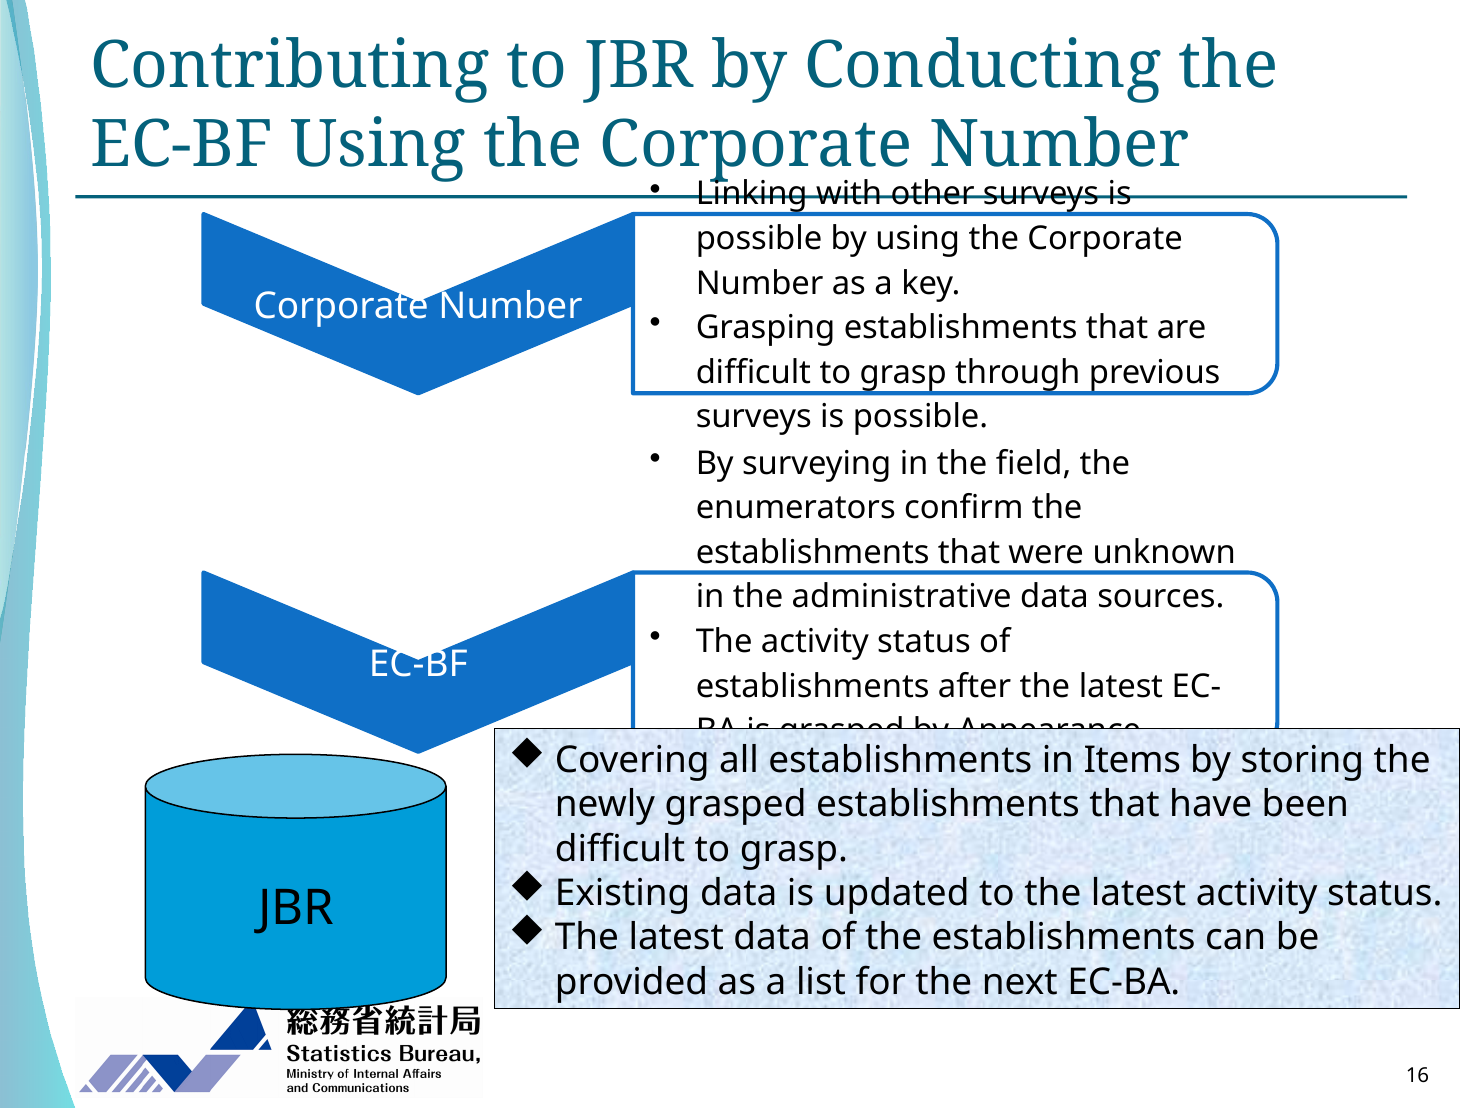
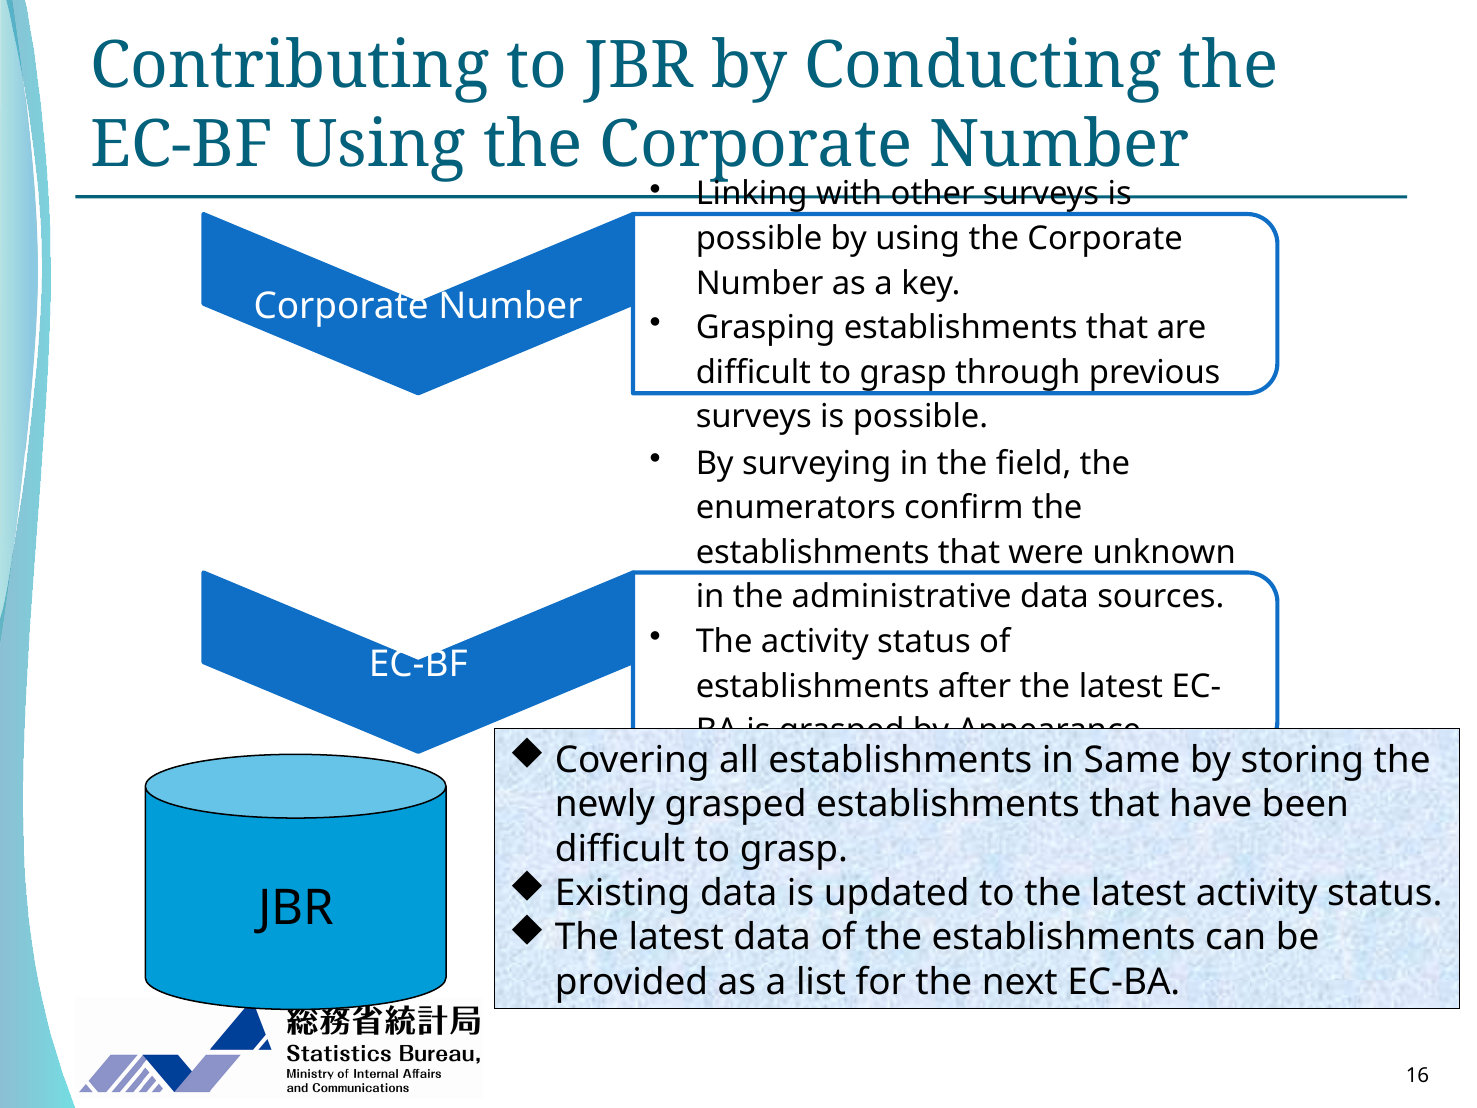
Items: Items -> Same
